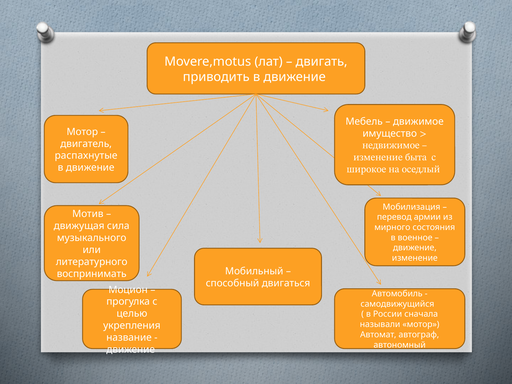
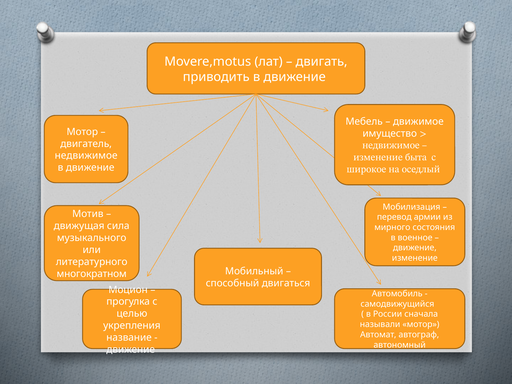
распахнутые at (86, 156): распахнутые -> недвижимое
воспринимать: воспринимать -> многократном
